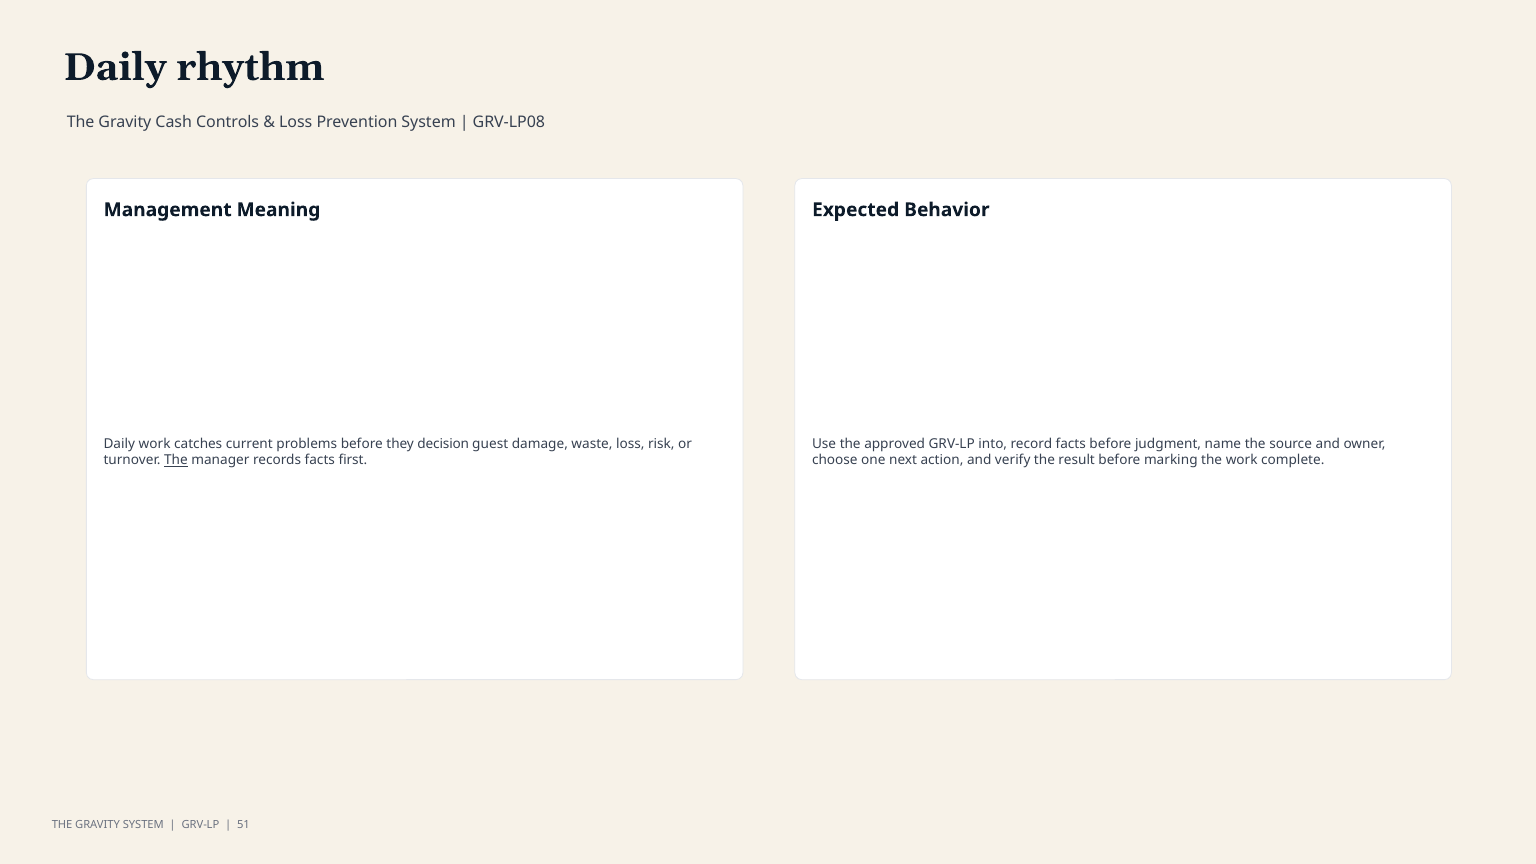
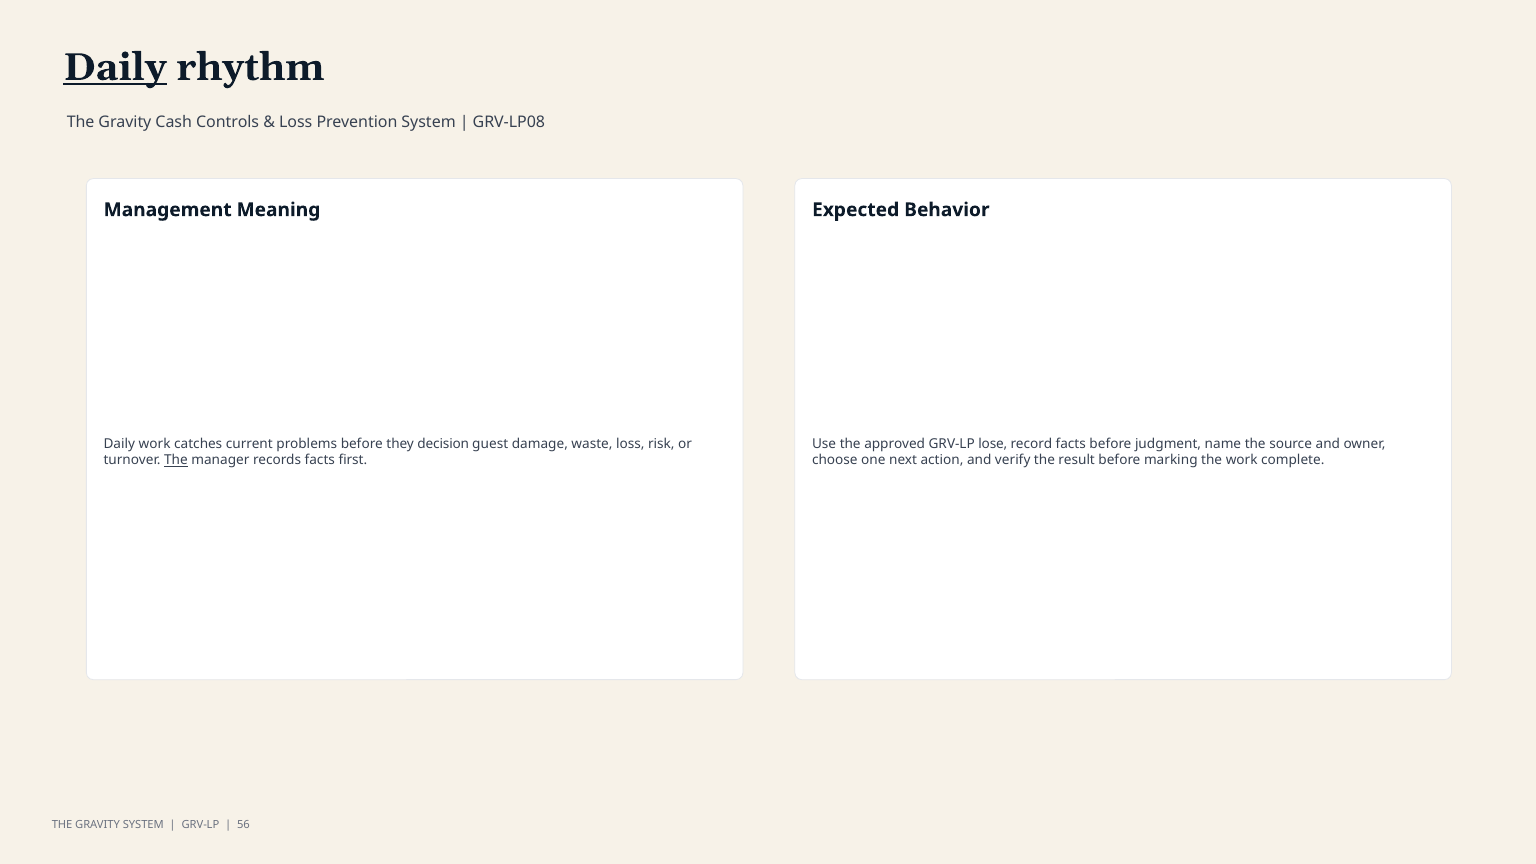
Daily at (115, 67) underline: none -> present
into: into -> lose
51: 51 -> 56
